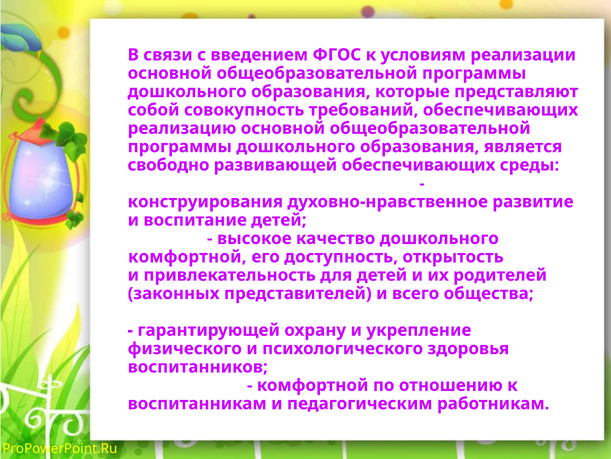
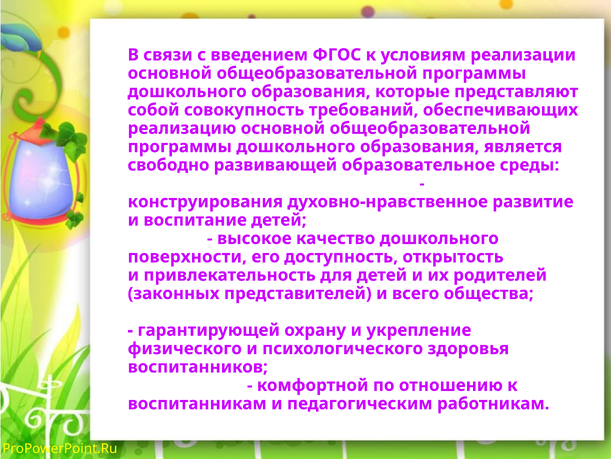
развивающей обеспечивающих: обеспечивающих -> образовательное
комфортной at (187, 256): комфортной -> поверхности
